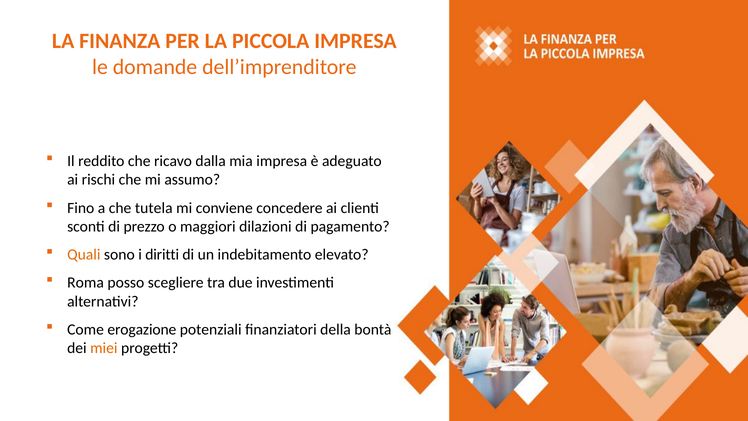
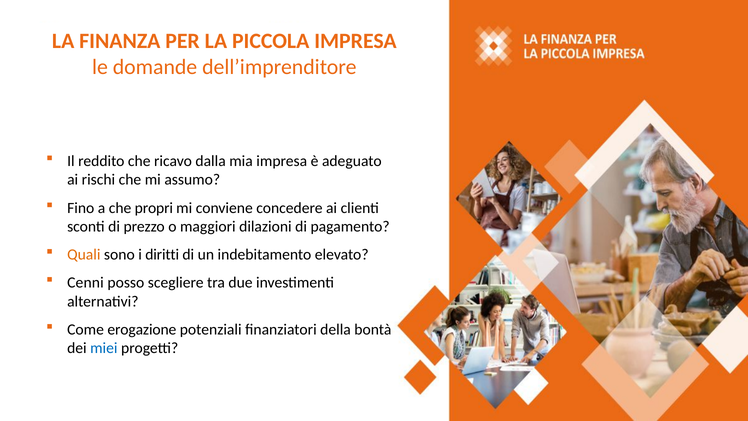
tutela: tutela -> propri
Roma: Roma -> Cenni
miei colour: orange -> blue
